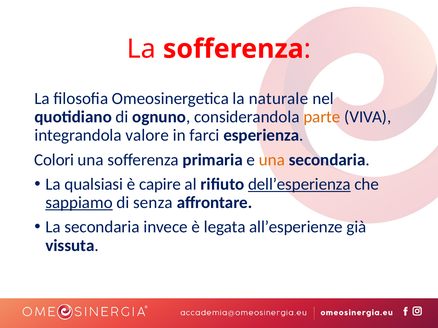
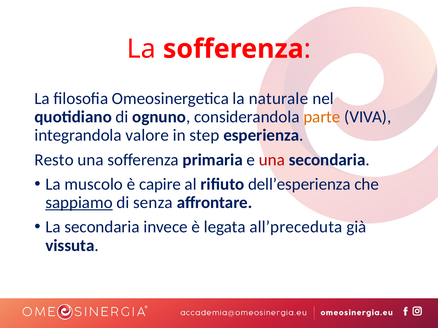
farci: farci -> step
Colori: Colori -> Resto
una at (272, 160) colour: orange -> red
qualsiasi: qualsiasi -> muscolo
dell’esperienza underline: present -> none
all’esperienze: all’esperienze -> all’preceduta
